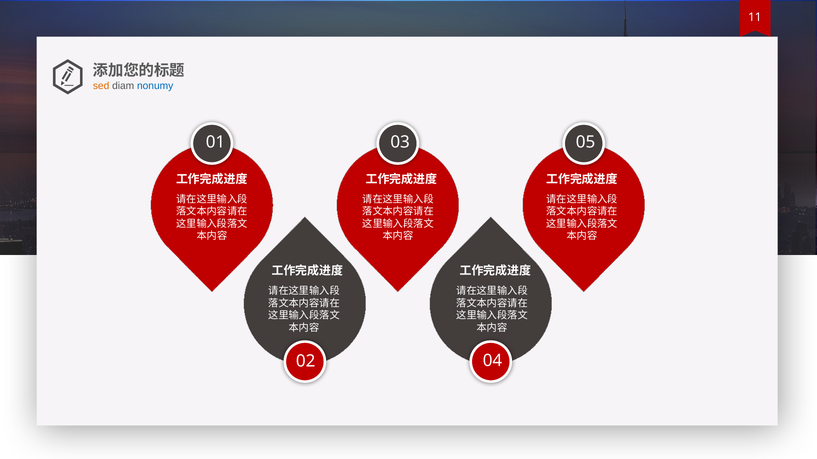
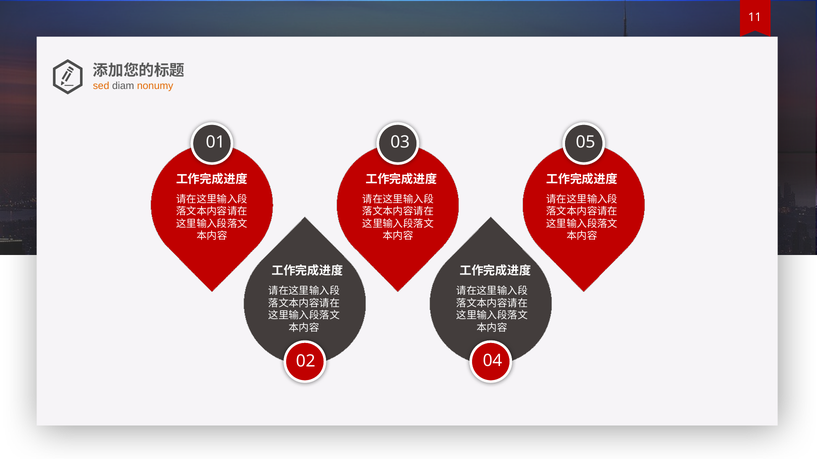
nonumy colour: blue -> orange
